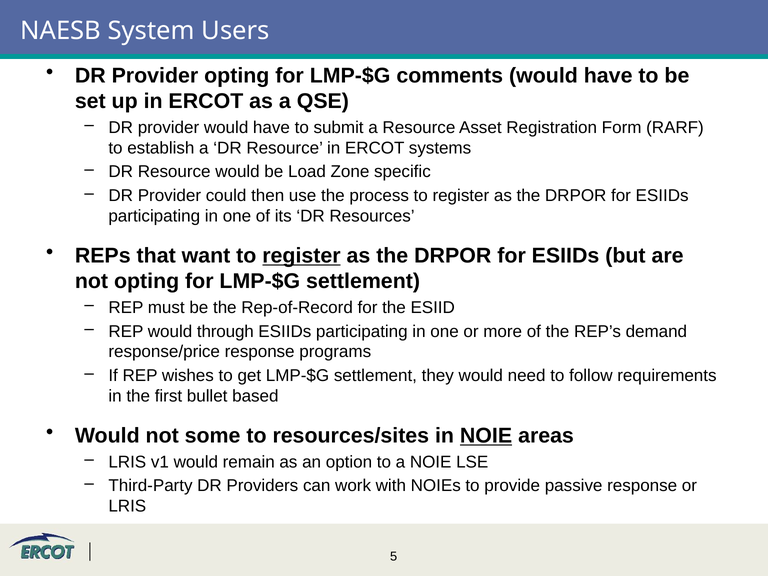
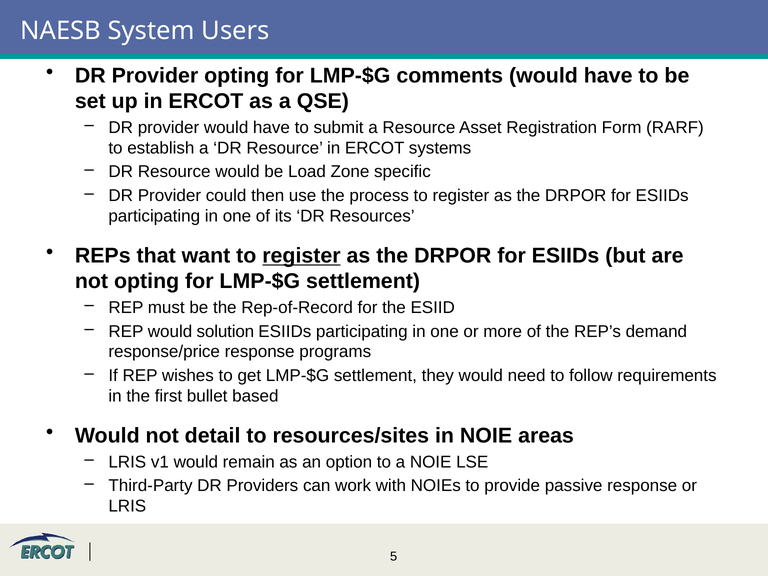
through: through -> solution
some: some -> detail
NOIE at (486, 436) underline: present -> none
